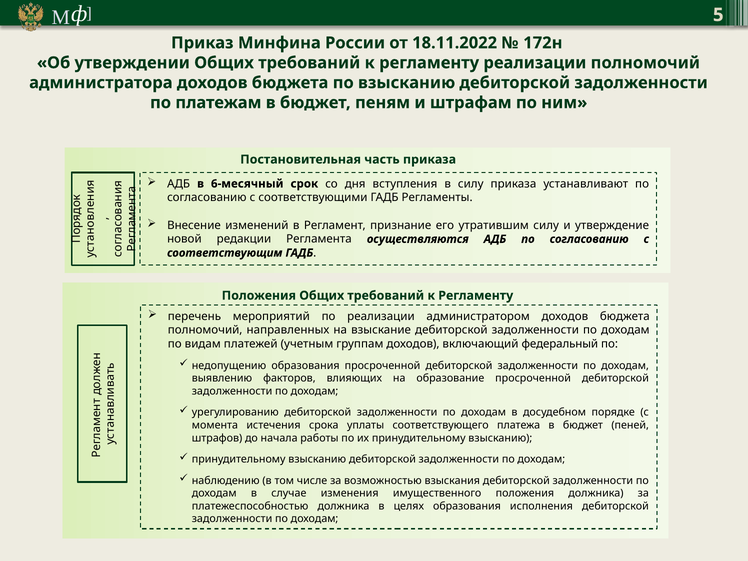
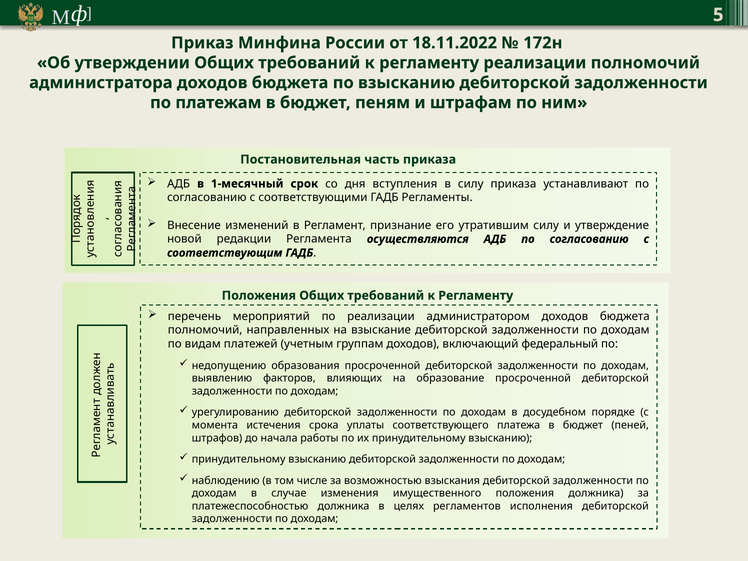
6-месячный: 6-месячный -> 1-месячный
целях образования: образования -> регламентов
